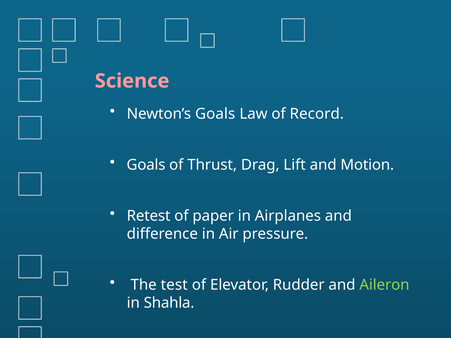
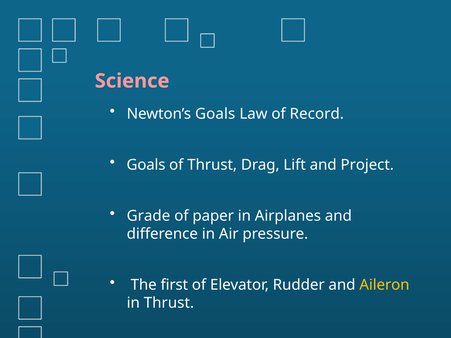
Motion: Motion -> Project
Retest: Retest -> Grade
test: test -> first
Aileron colour: light green -> yellow
in Shahla: Shahla -> Thrust
